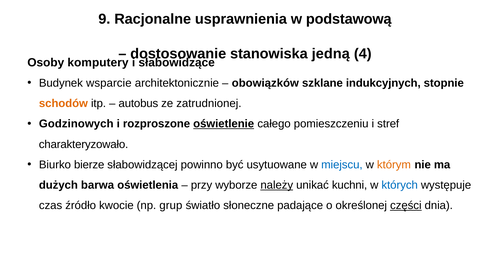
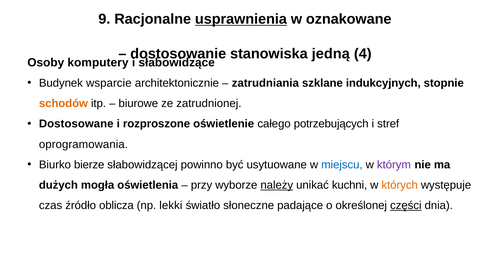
usprawnienia underline: none -> present
podstawową: podstawową -> oznakowane
obowiązków: obowiązków -> zatrudniania
autobus: autobus -> biurowe
Godzinowych: Godzinowych -> Dostosowane
oświetlenie underline: present -> none
pomieszczeniu: pomieszczeniu -> potrzebujących
charakteryzowało: charakteryzowało -> oprogramowania
którym colour: orange -> purple
barwa: barwa -> mogła
których colour: blue -> orange
kwocie: kwocie -> oblicza
grup: grup -> lekki
